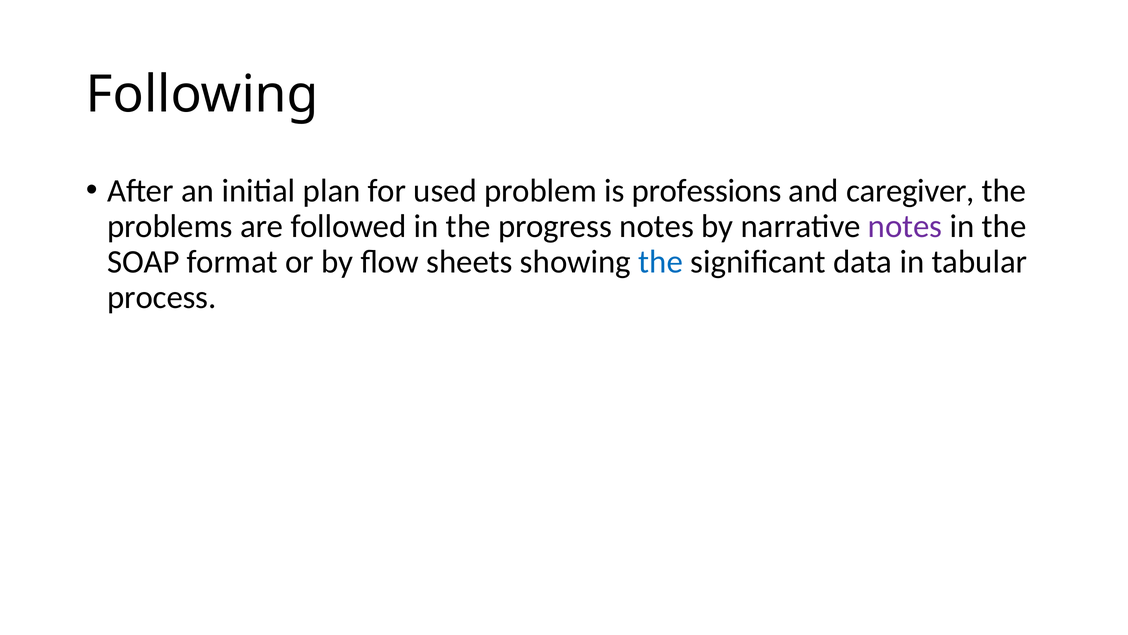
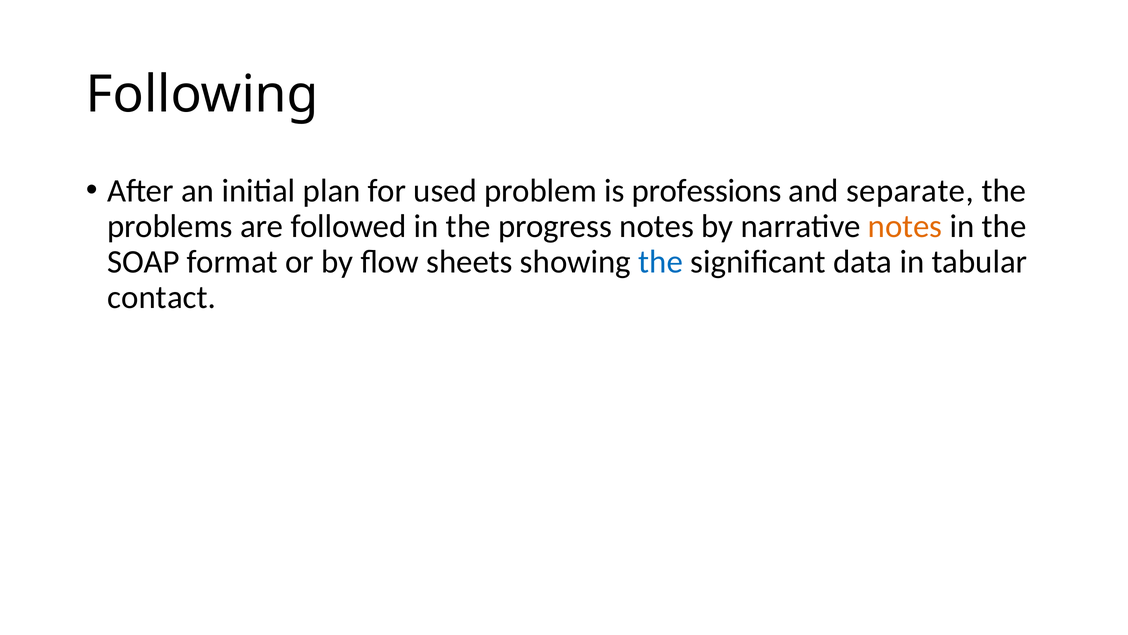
caregiver: caregiver -> separate
notes at (905, 226) colour: purple -> orange
process: process -> contact
